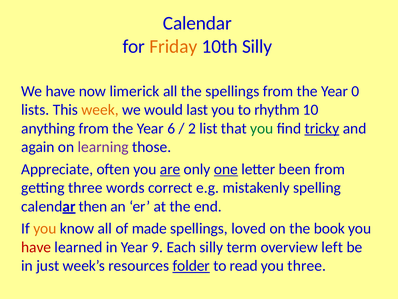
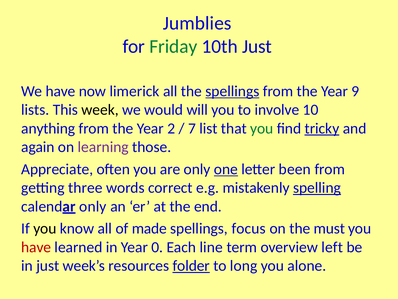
Calendar at (197, 23): Calendar -> Jumblies
Friday colour: orange -> green
10th Silly: Silly -> Just
spellings at (232, 91) underline: none -> present
0: 0 -> 9
week colour: orange -> black
last: last -> will
rhythm: rhythm -> involve
6: 6 -> 2
2: 2 -> 7
are underline: present -> none
spelling underline: none -> present
calendar then: then -> only
you at (45, 228) colour: orange -> black
loved: loved -> focus
book: book -> must
9: 9 -> 0
Each silly: silly -> line
read: read -> long
you three: three -> alone
